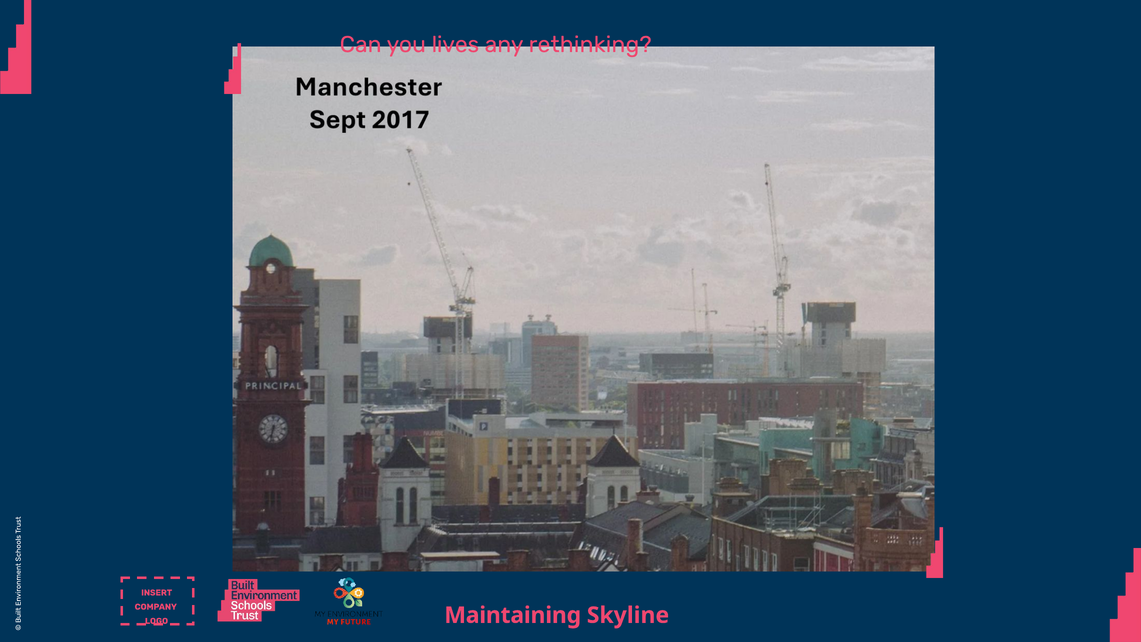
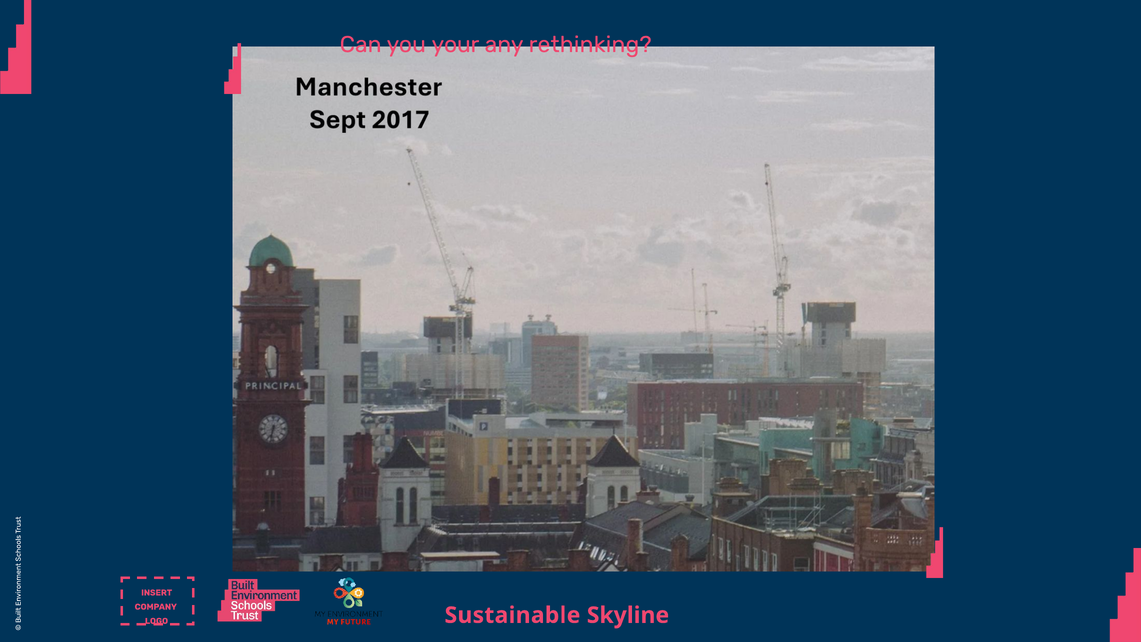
lives: lives -> your
Maintaining: Maintaining -> Sustainable
